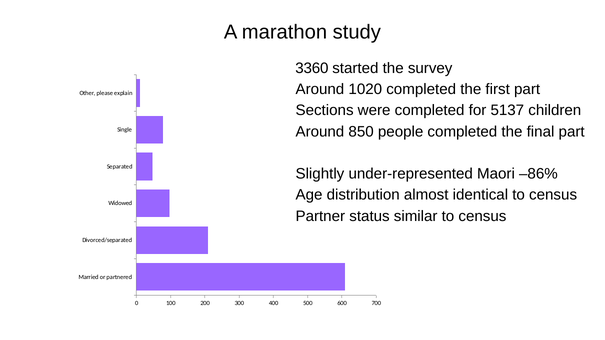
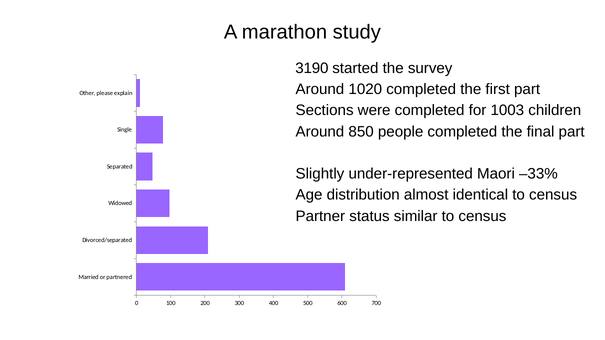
3360: 3360 -> 3190
5137: 5137 -> 1003
–86%: –86% -> –33%
